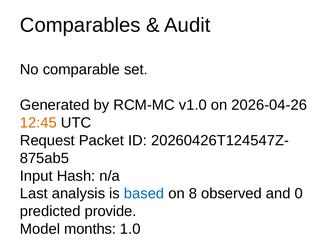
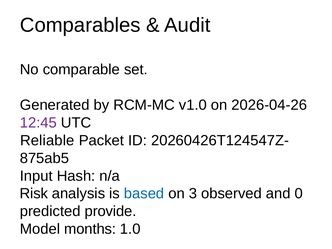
12:45 colour: orange -> purple
Request: Request -> Reliable
Last: Last -> Risk
8: 8 -> 3
